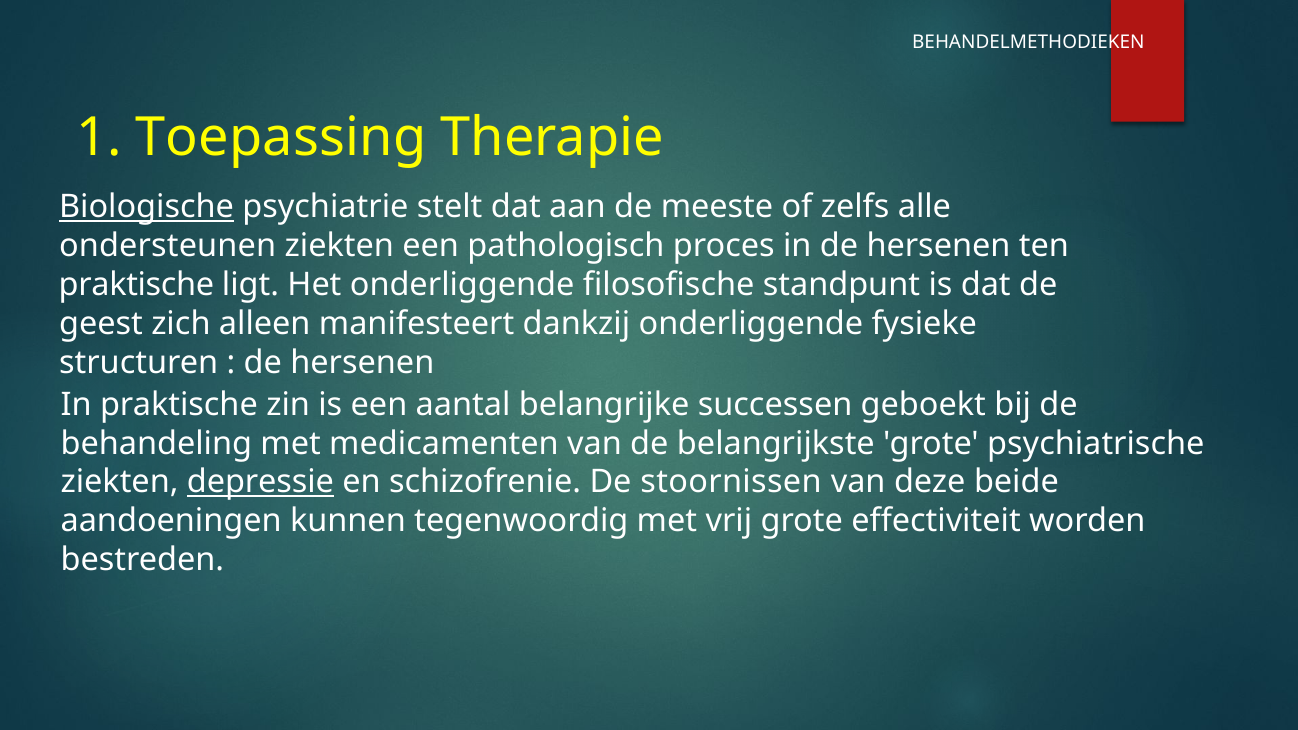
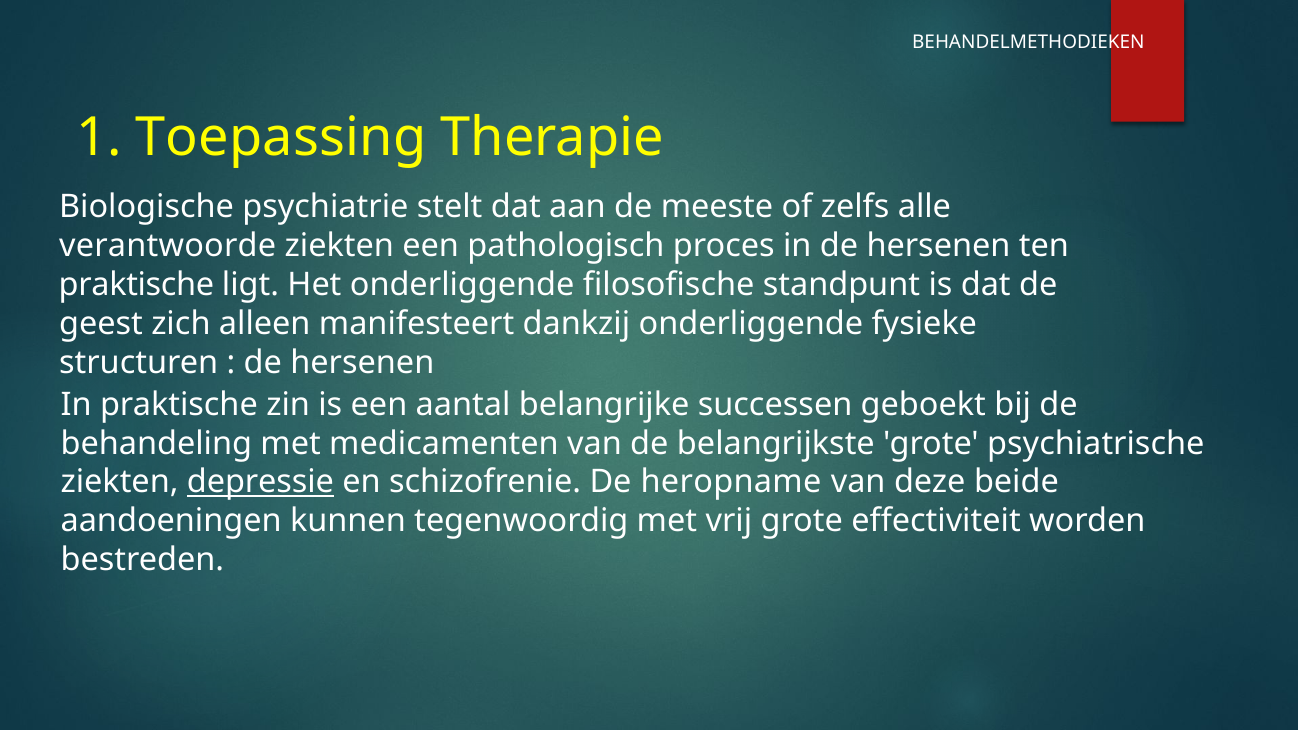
Biologische underline: present -> none
ondersteunen: ondersteunen -> verantwoorde
stoornissen: stoornissen -> heropname
